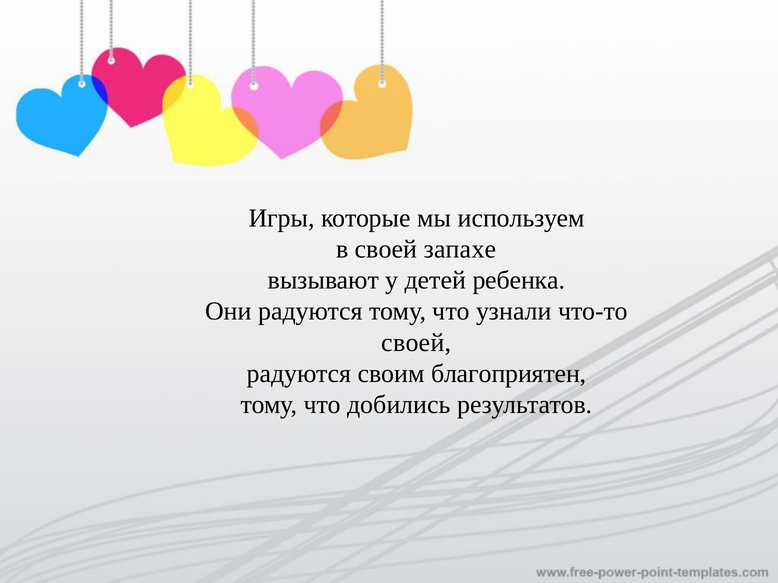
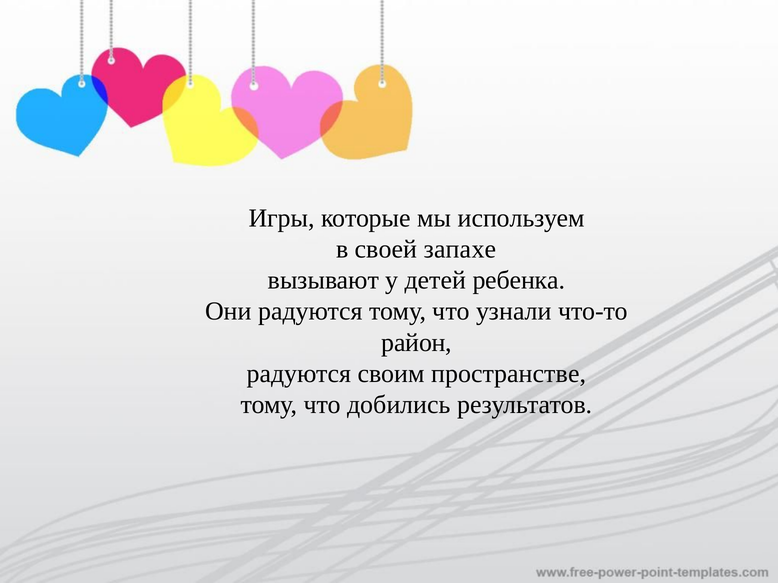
своей at (416, 343): своей -> район
благоприятен: благоприятен -> пространстве
